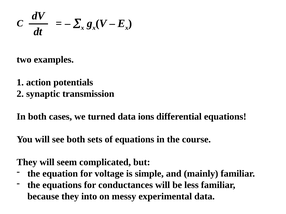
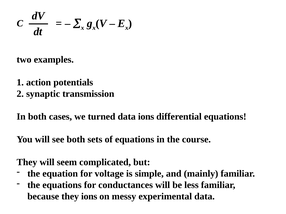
they into: into -> ions
